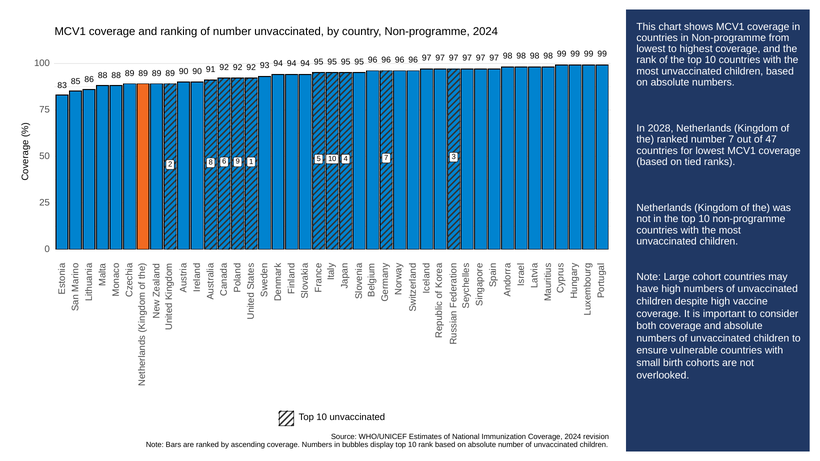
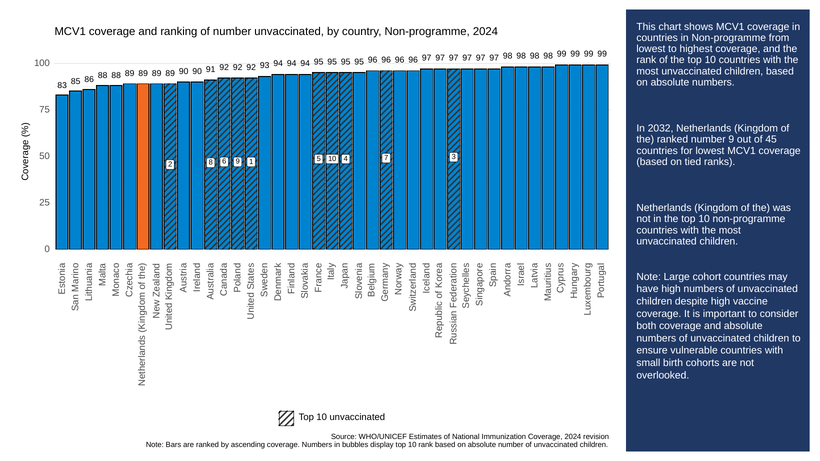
2028: 2028 -> 2032
number 7: 7 -> 9
47: 47 -> 45
